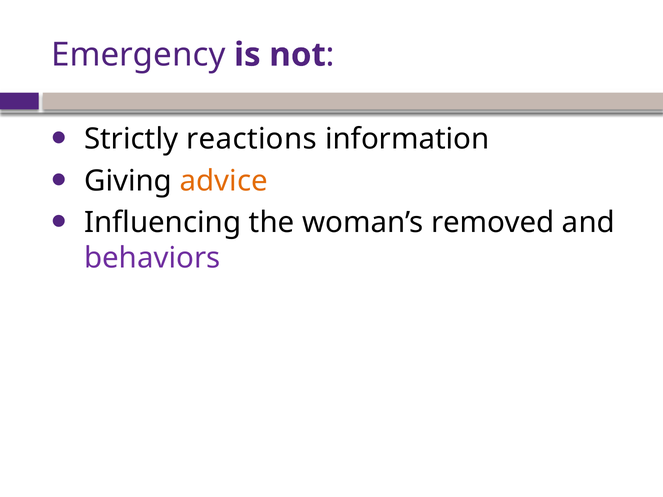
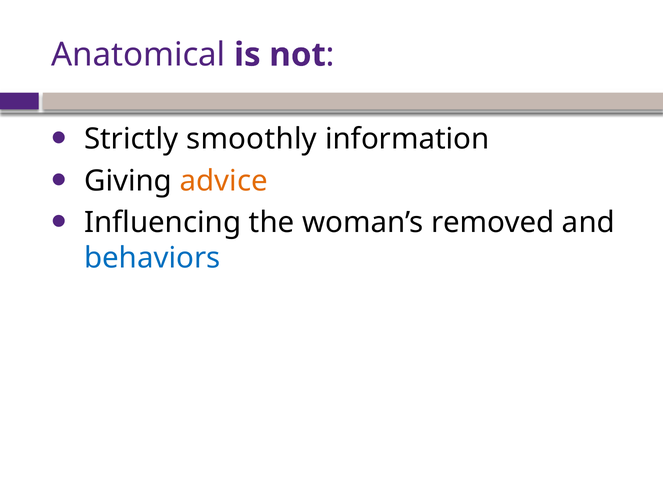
Emergency: Emergency -> Anatomical
reactions: reactions -> smoothly
behaviors colour: purple -> blue
